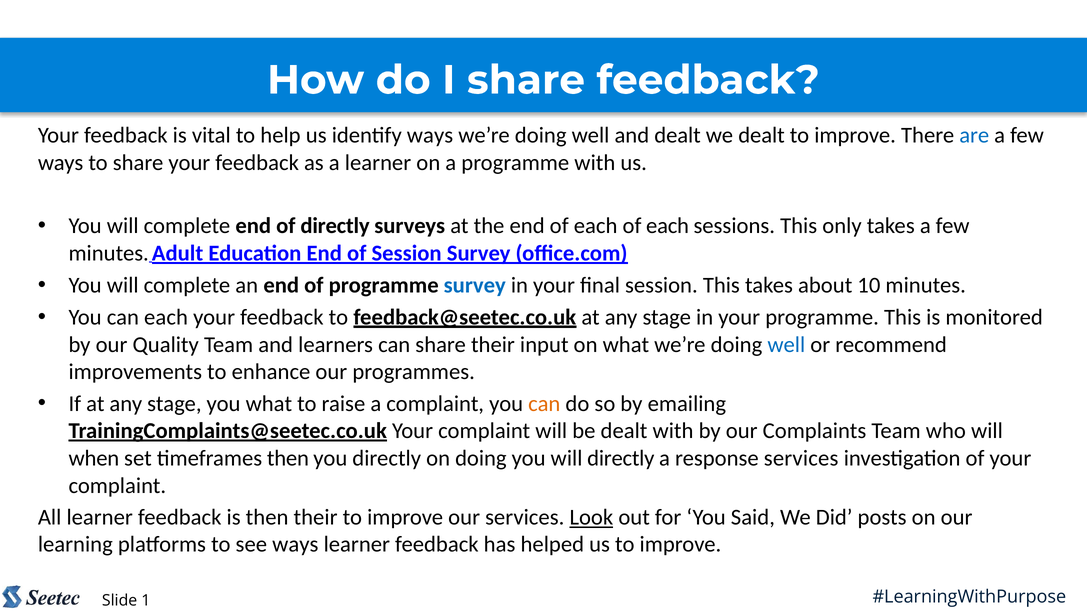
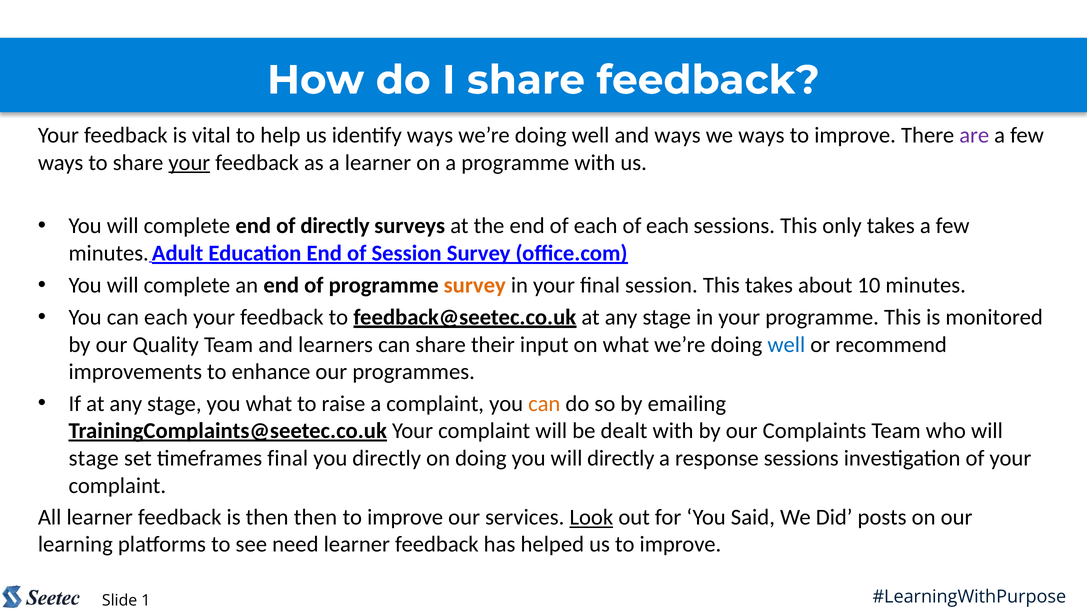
and dealt: dealt -> ways
we dealt: dealt -> ways
are colour: blue -> purple
your at (189, 163) underline: none -> present
survey at (475, 286) colour: blue -> orange
when at (94, 459): when -> stage
timeframes then: then -> final
response services: services -> sessions
then their: their -> then
see ways: ways -> need
